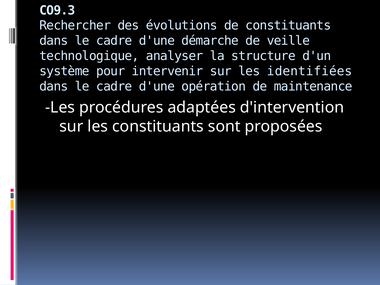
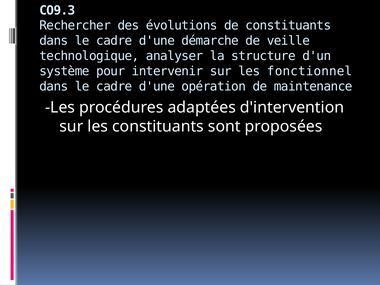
identifiées: identifiées -> fonctionnel
